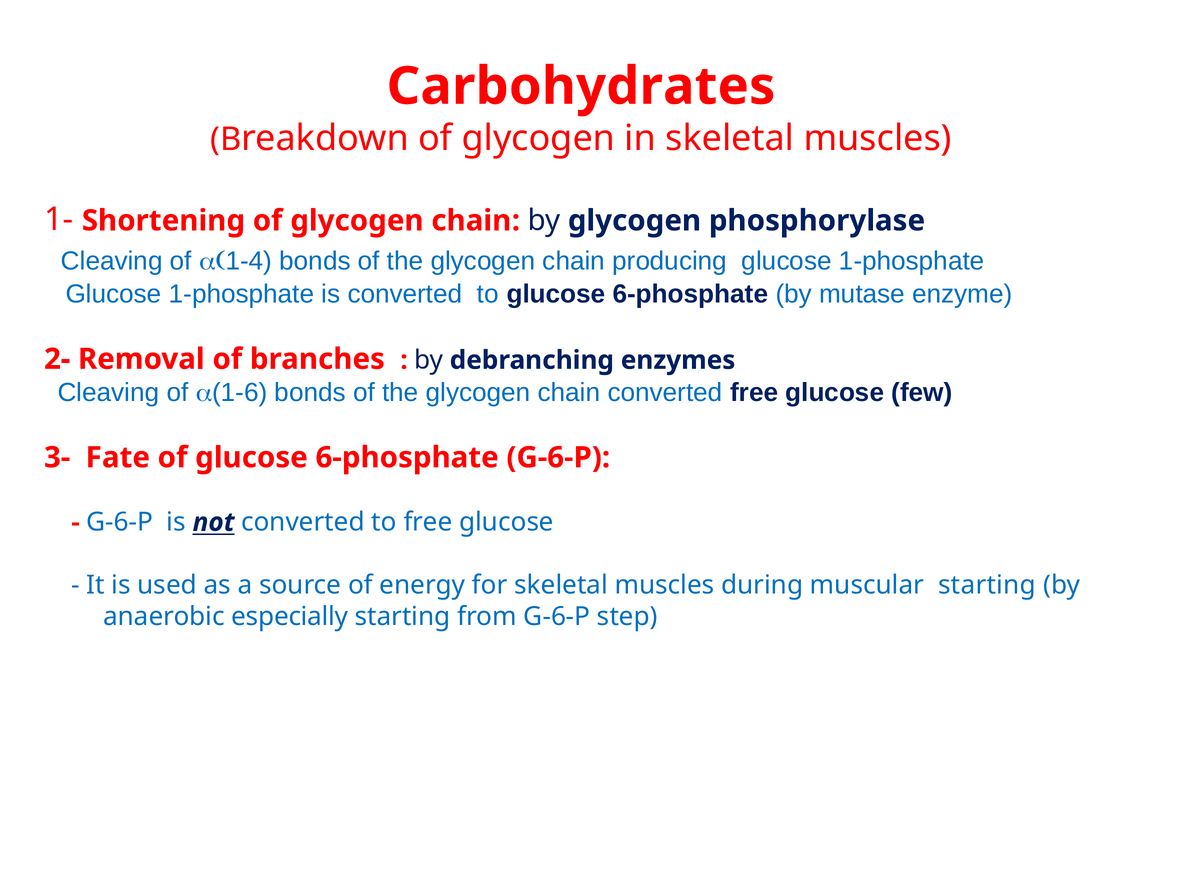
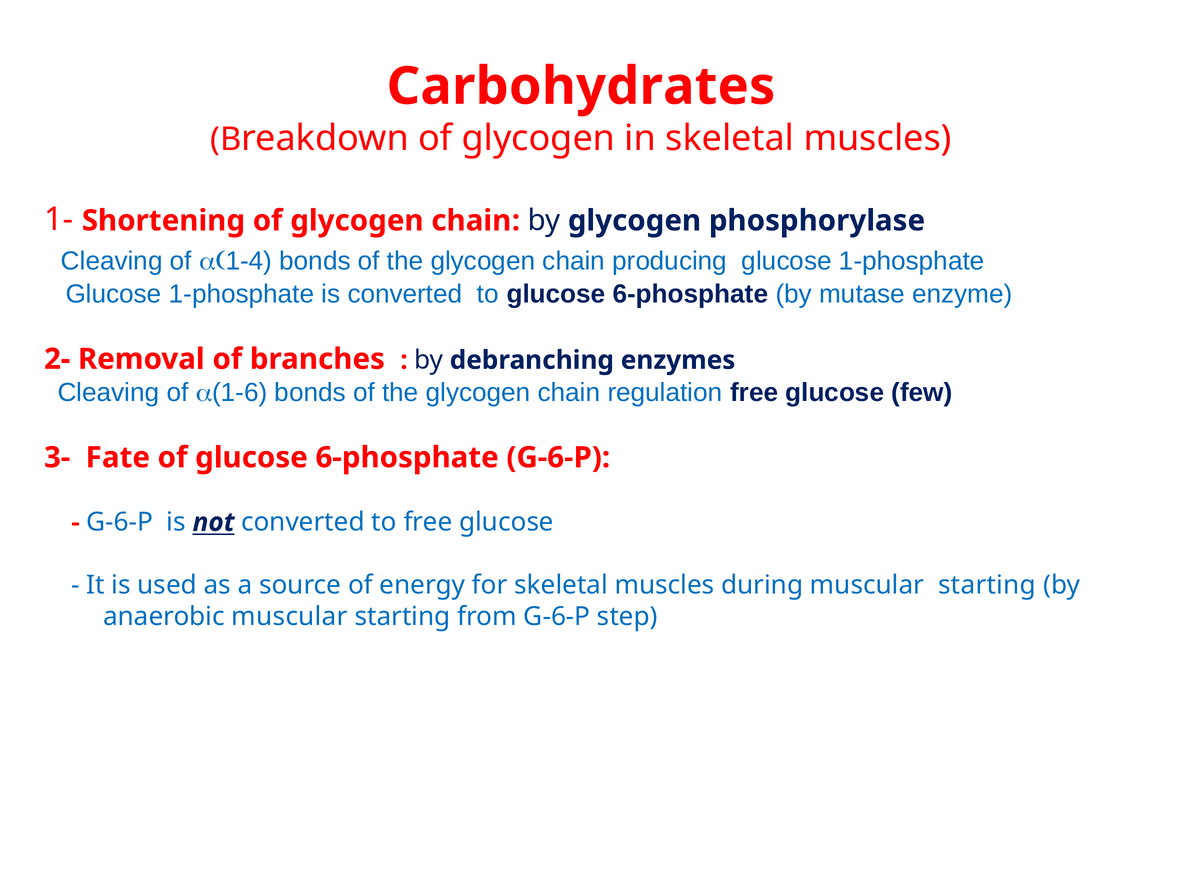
chain converted: converted -> regulation
anaerobic especially: especially -> muscular
